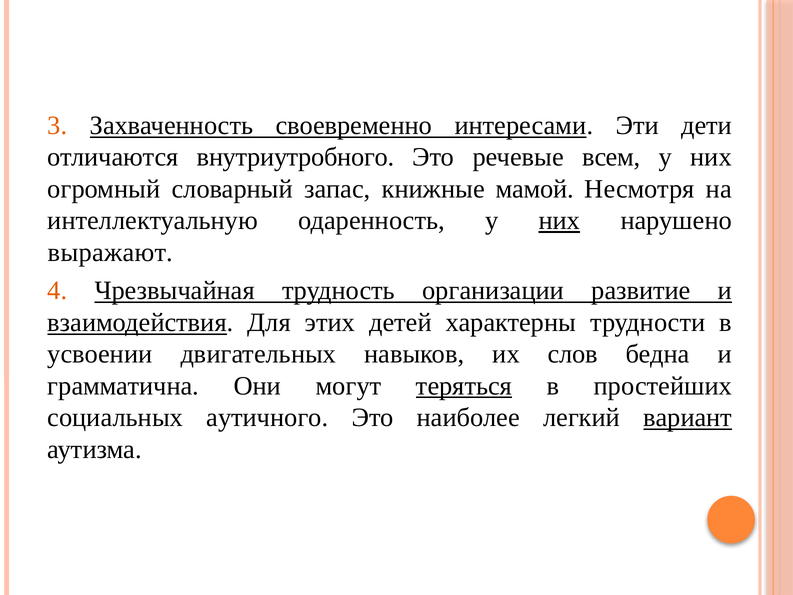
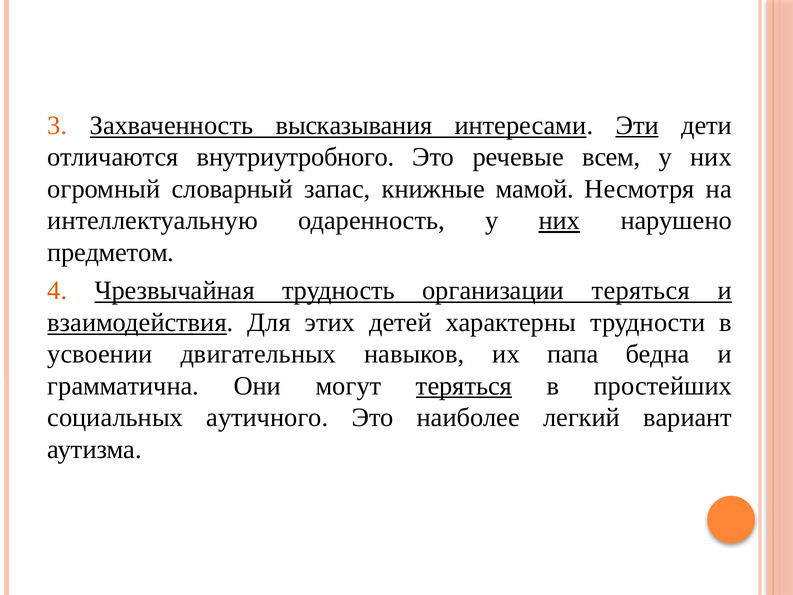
своевременно: своевременно -> высказывания
Эти underline: none -> present
выражают: выражают -> предметом
организации развитие: развитие -> теряться
слов: слов -> папа
вариант underline: present -> none
